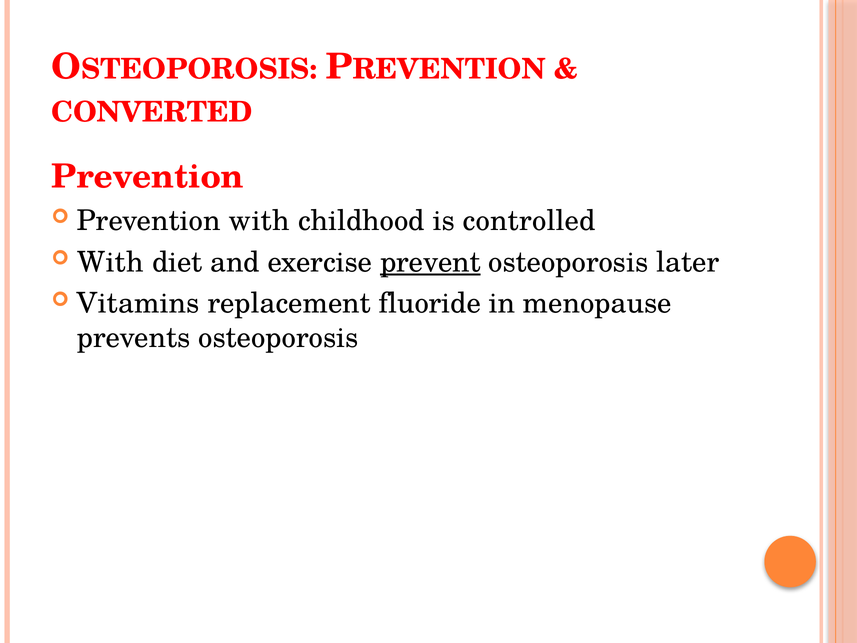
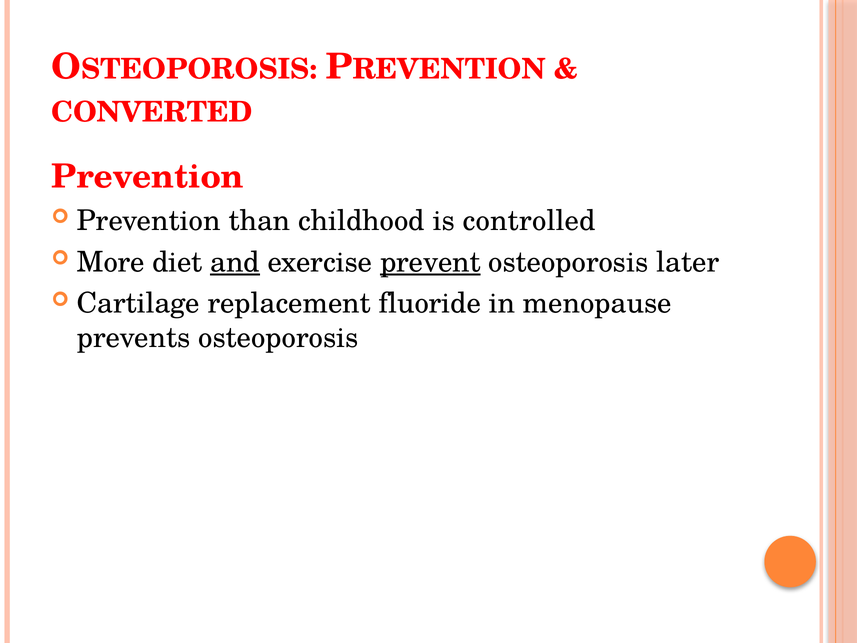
Prevention with: with -> than
With at (110, 262): With -> More
and underline: none -> present
Vitamins: Vitamins -> Cartilage
